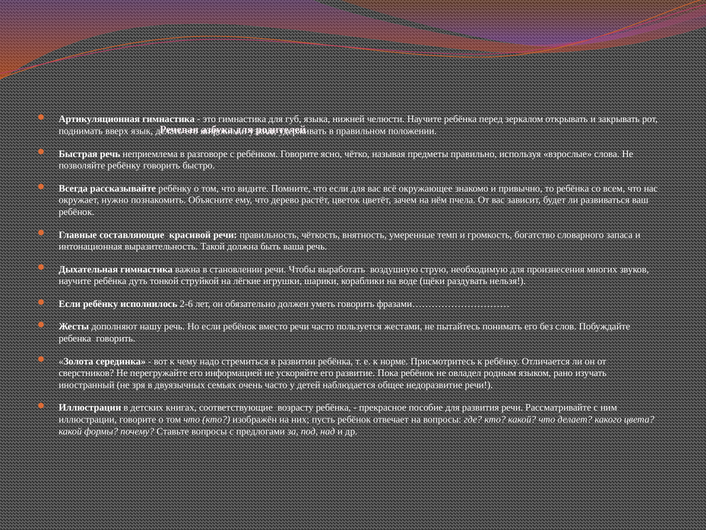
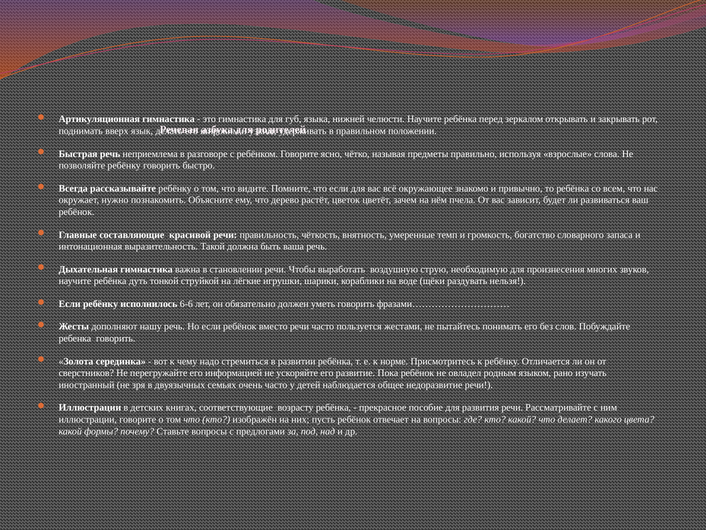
2-6: 2-6 -> 6-6
